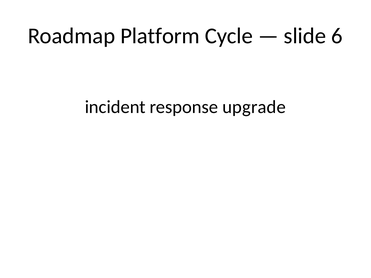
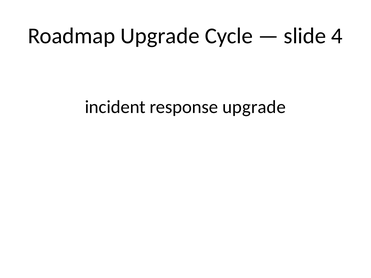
Roadmap Platform: Platform -> Upgrade
6: 6 -> 4
